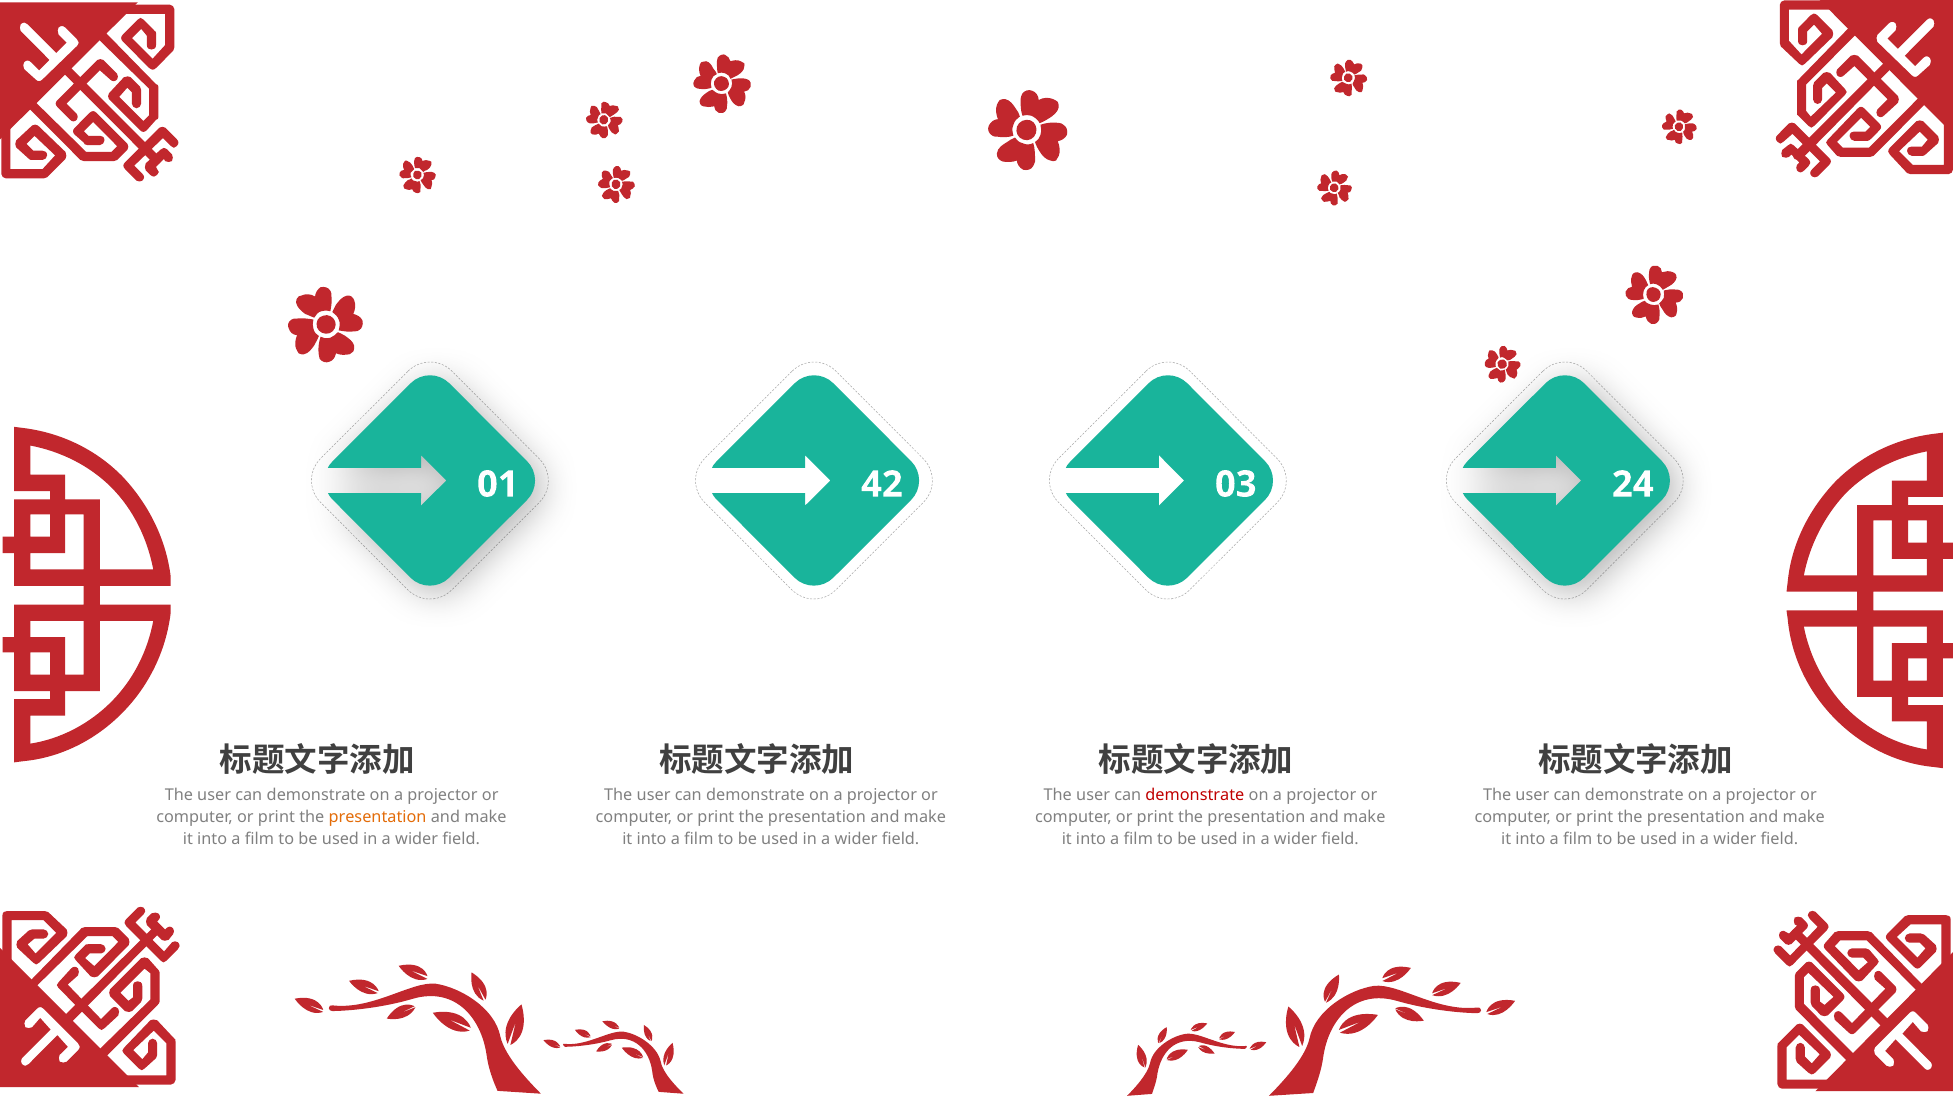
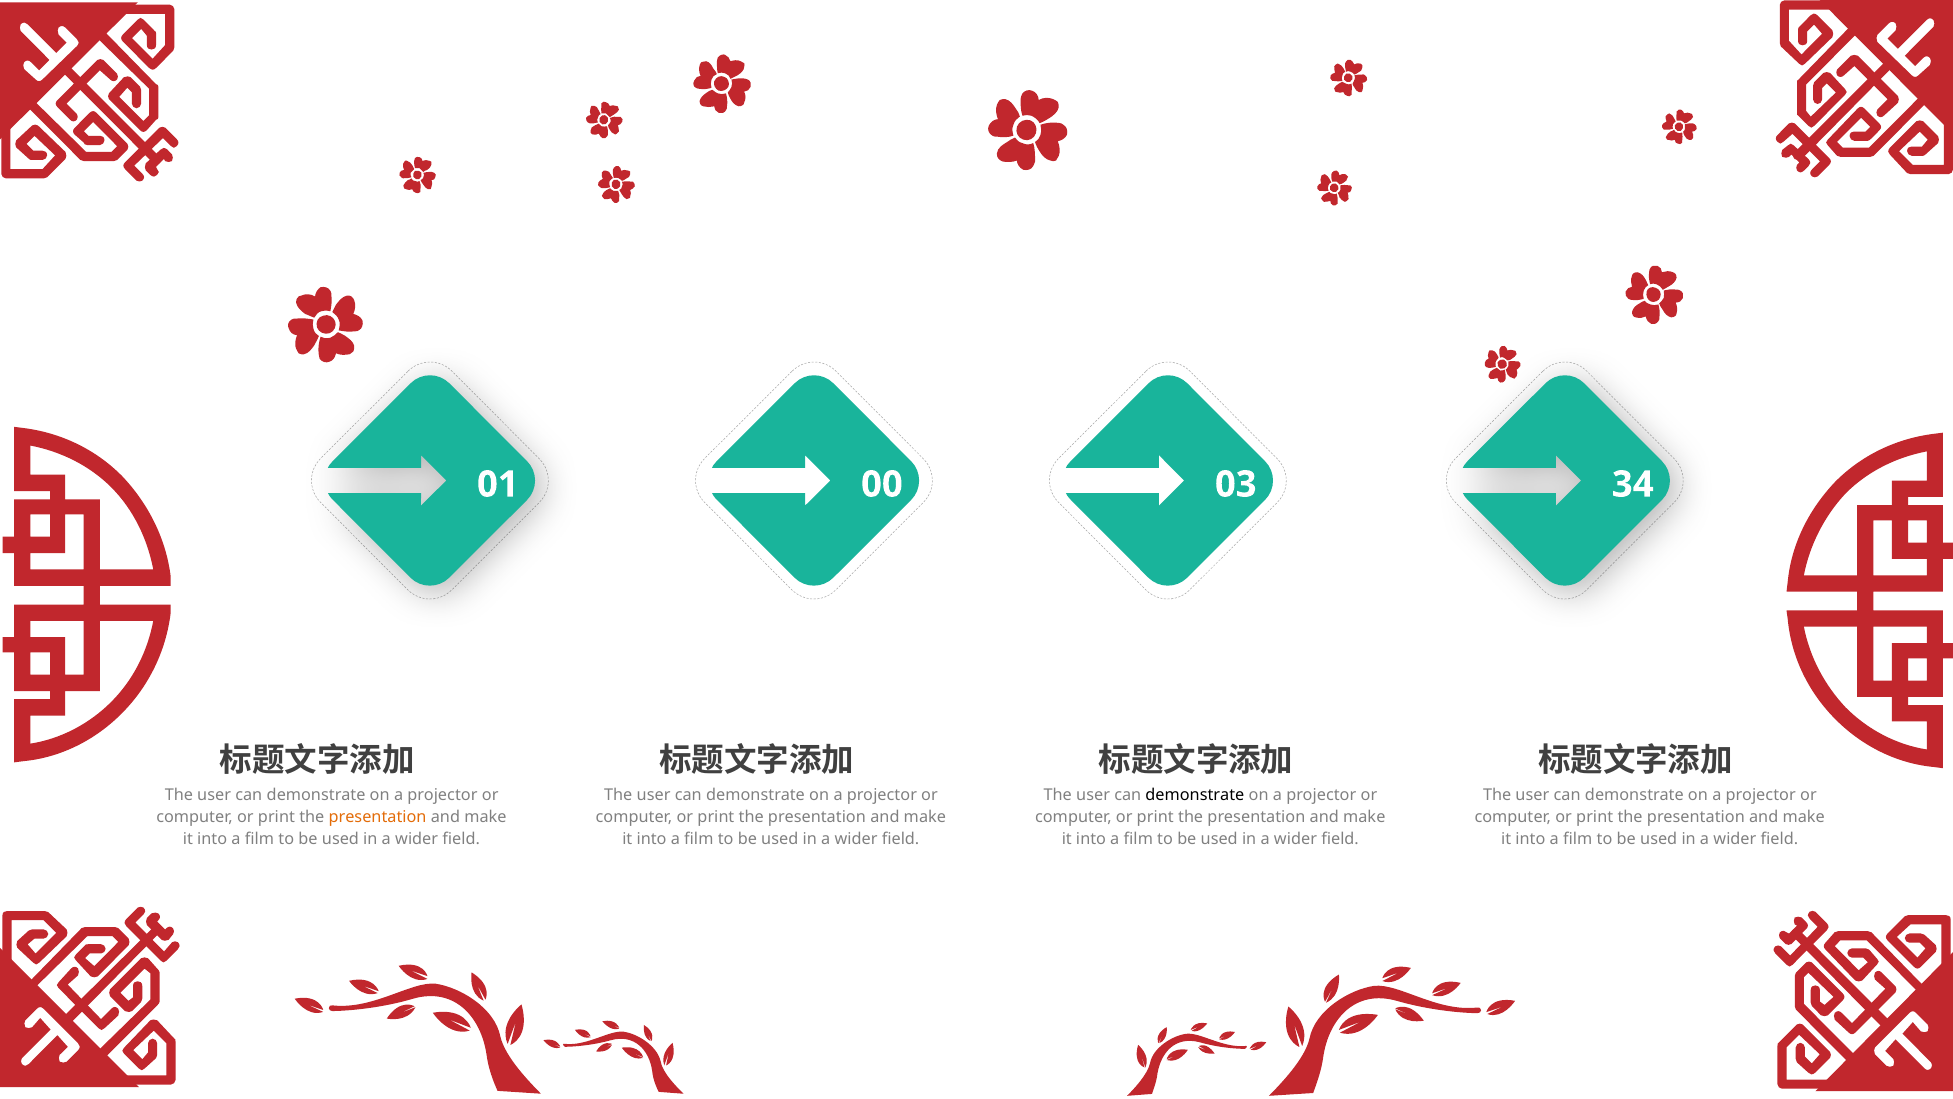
42: 42 -> 00
24: 24 -> 34
demonstrate at (1195, 795) colour: red -> black
